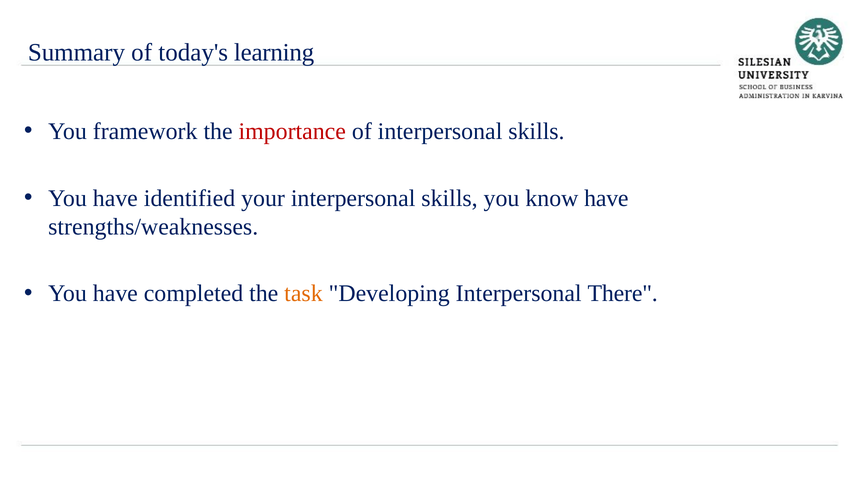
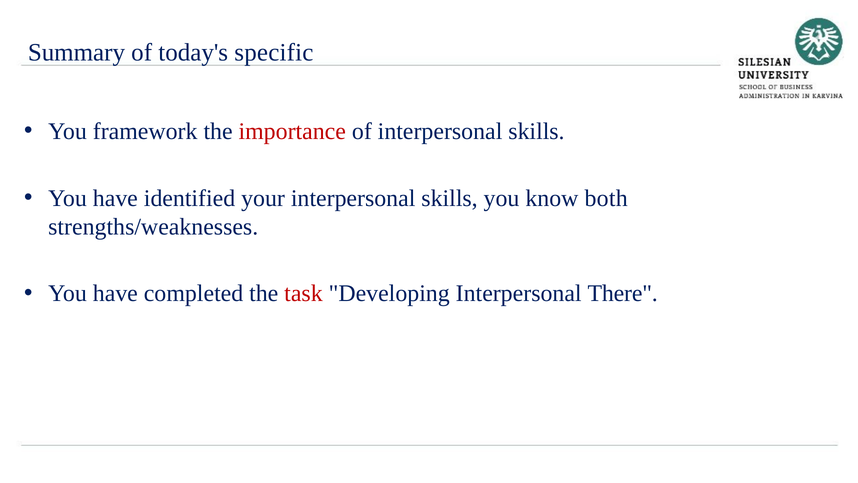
learning: learning -> specific
know have: have -> both
task colour: orange -> red
